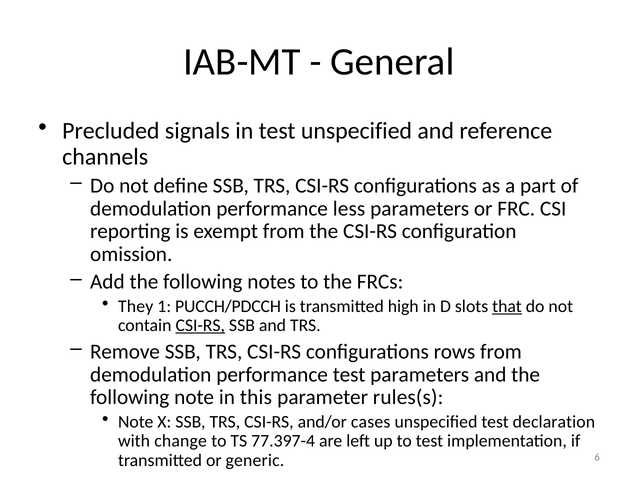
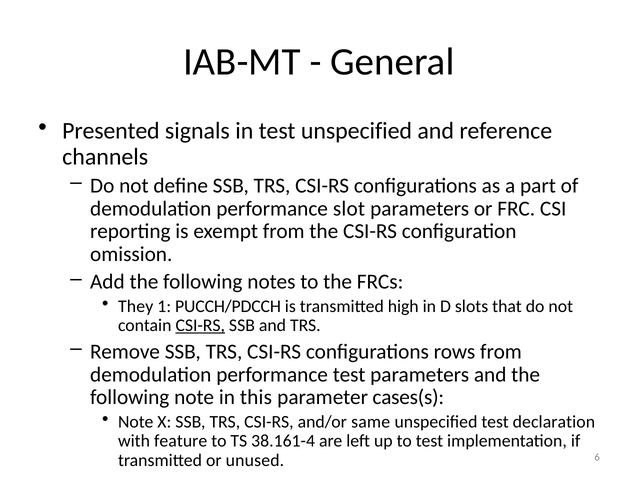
Precluded: Precluded -> Presented
less: less -> slot
that underline: present -> none
rules(s: rules(s -> cases(s
cases: cases -> same
change: change -> feature
77.397-4: 77.397-4 -> 38.161-4
generic: generic -> unused
